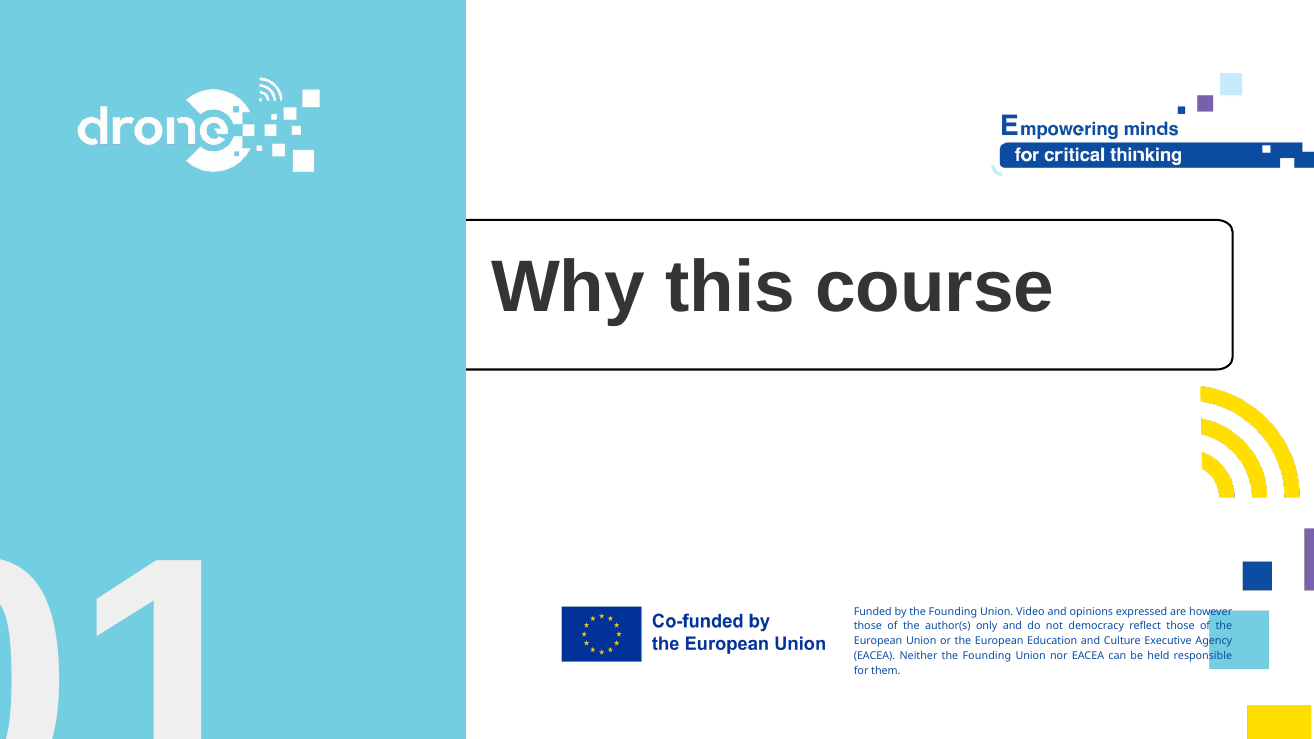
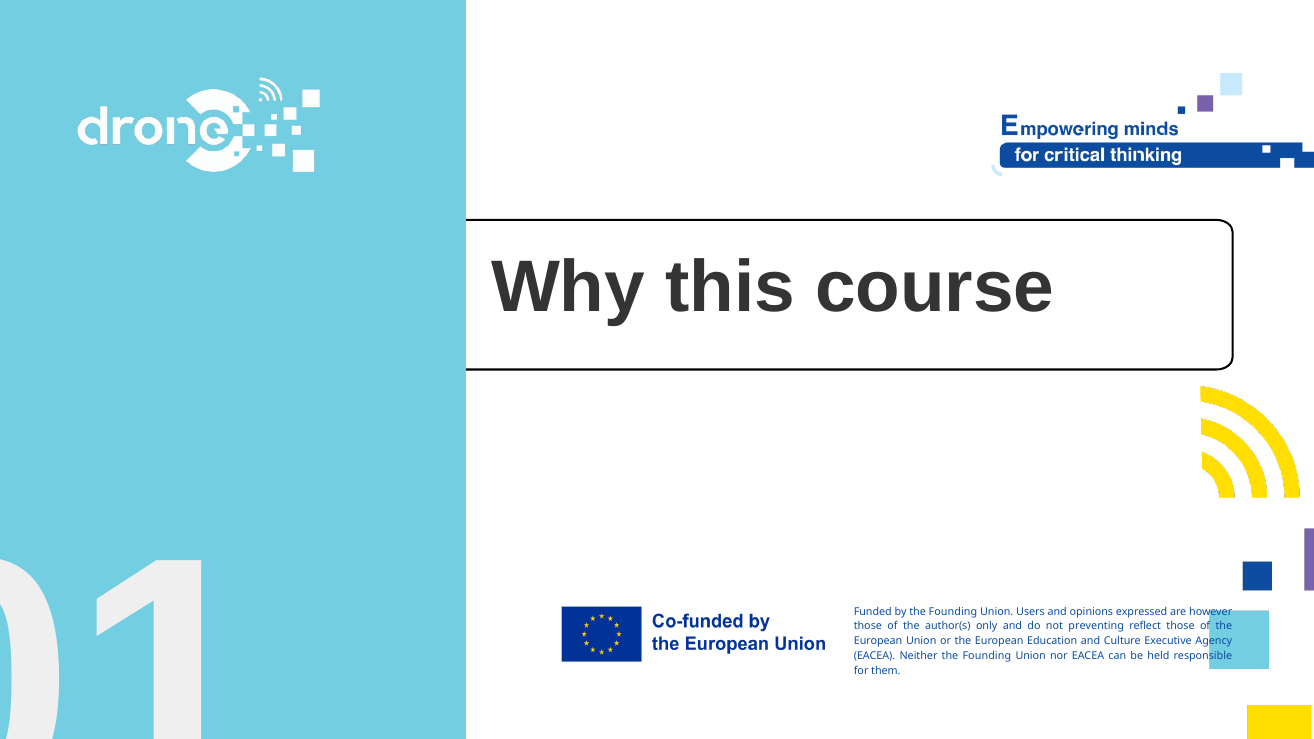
Video: Video -> Users
democracy: democracy -> preventing
